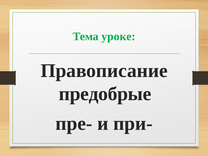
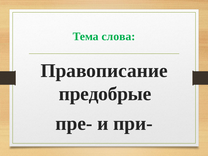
уроке: уроке -> слова
